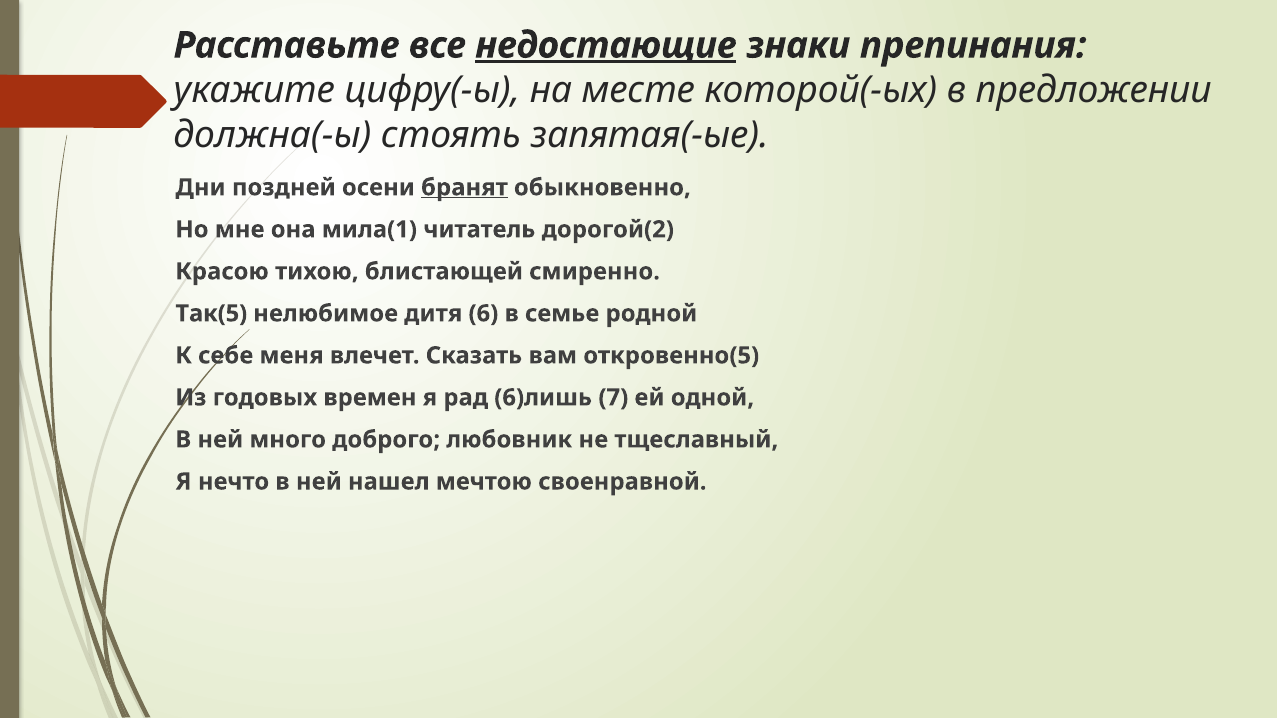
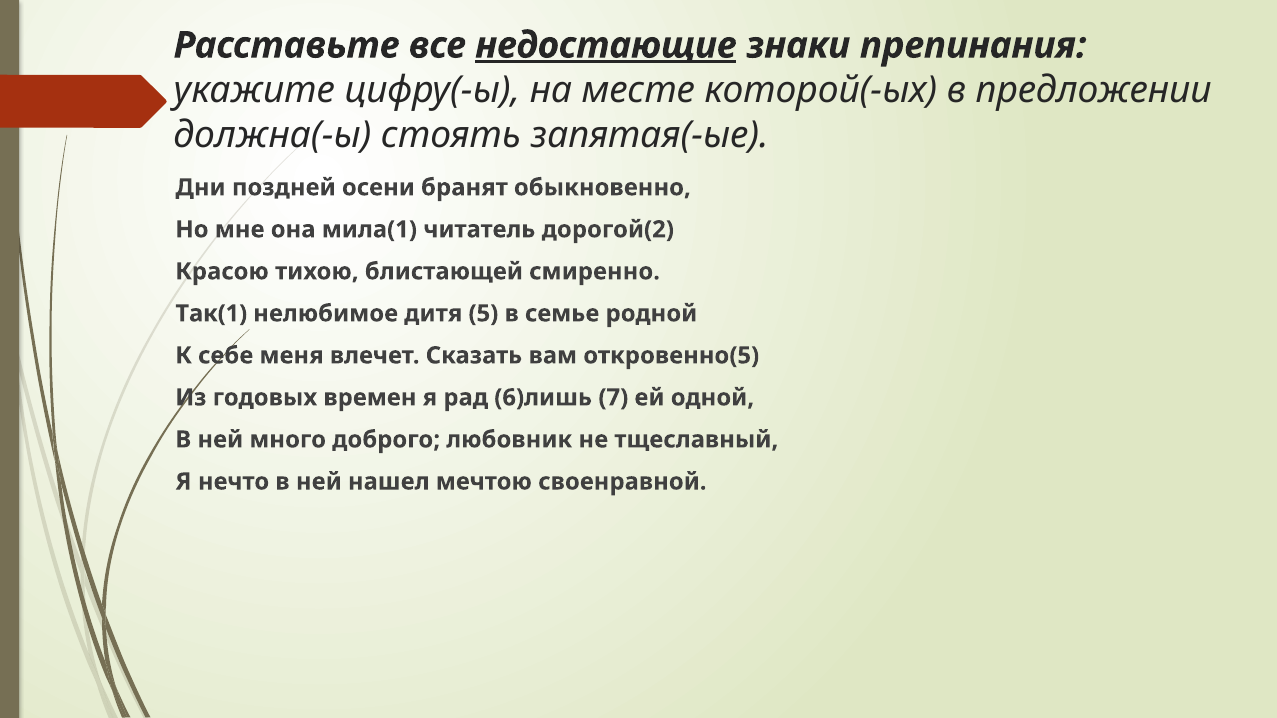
бранят underline: present -> none
Так(5: Так(5 -> Так(1
6: 6 -> 5
